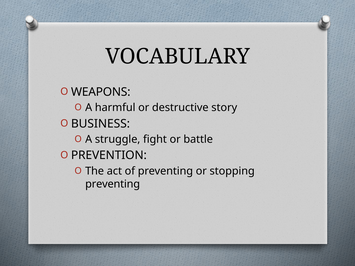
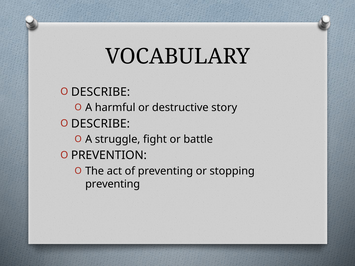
WEAPONS at (101, 92): WEAPONS -> DESCRIBE
BUSINESS at (100, 124): BUSINESS -> DESCRIBE
